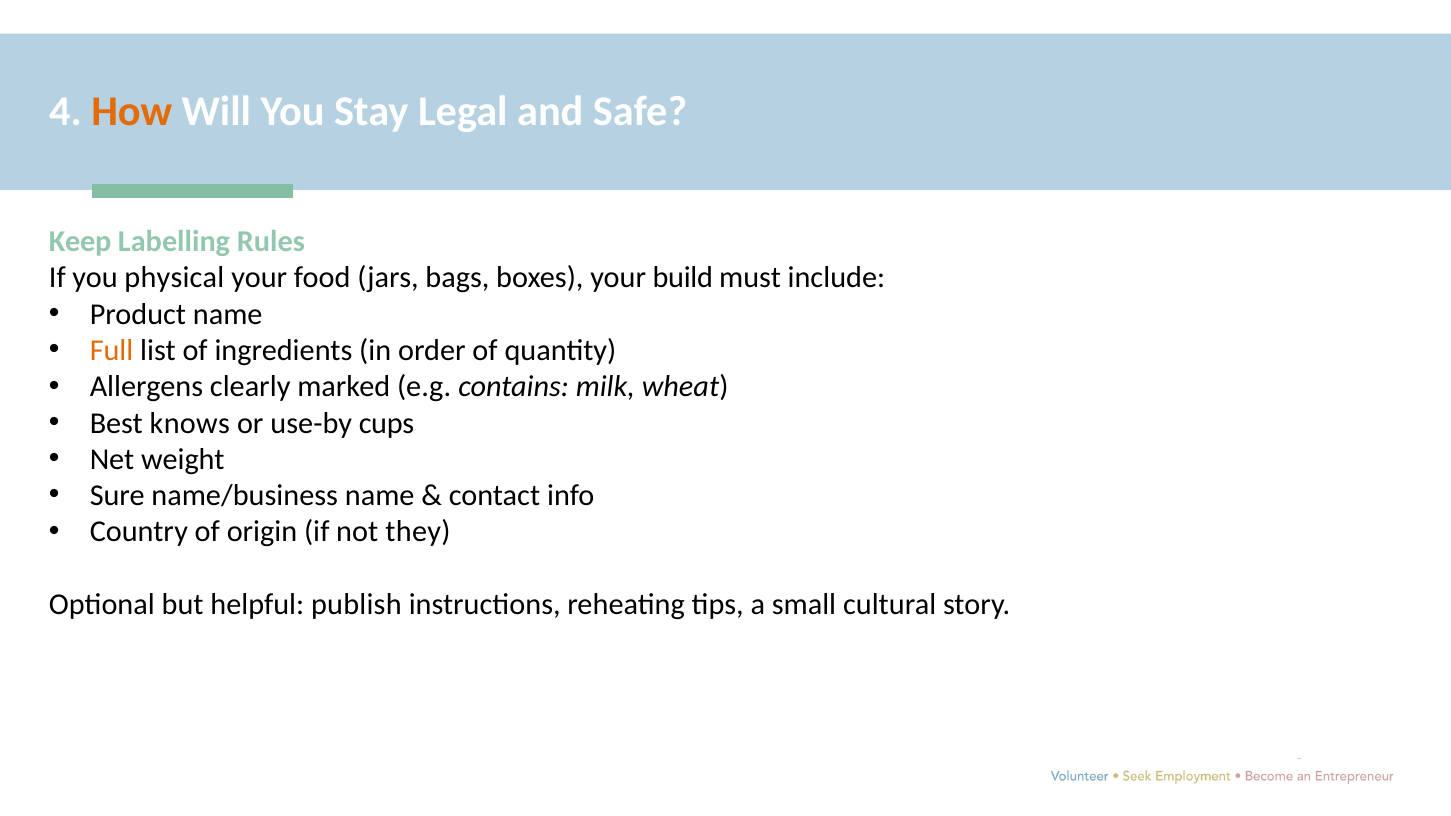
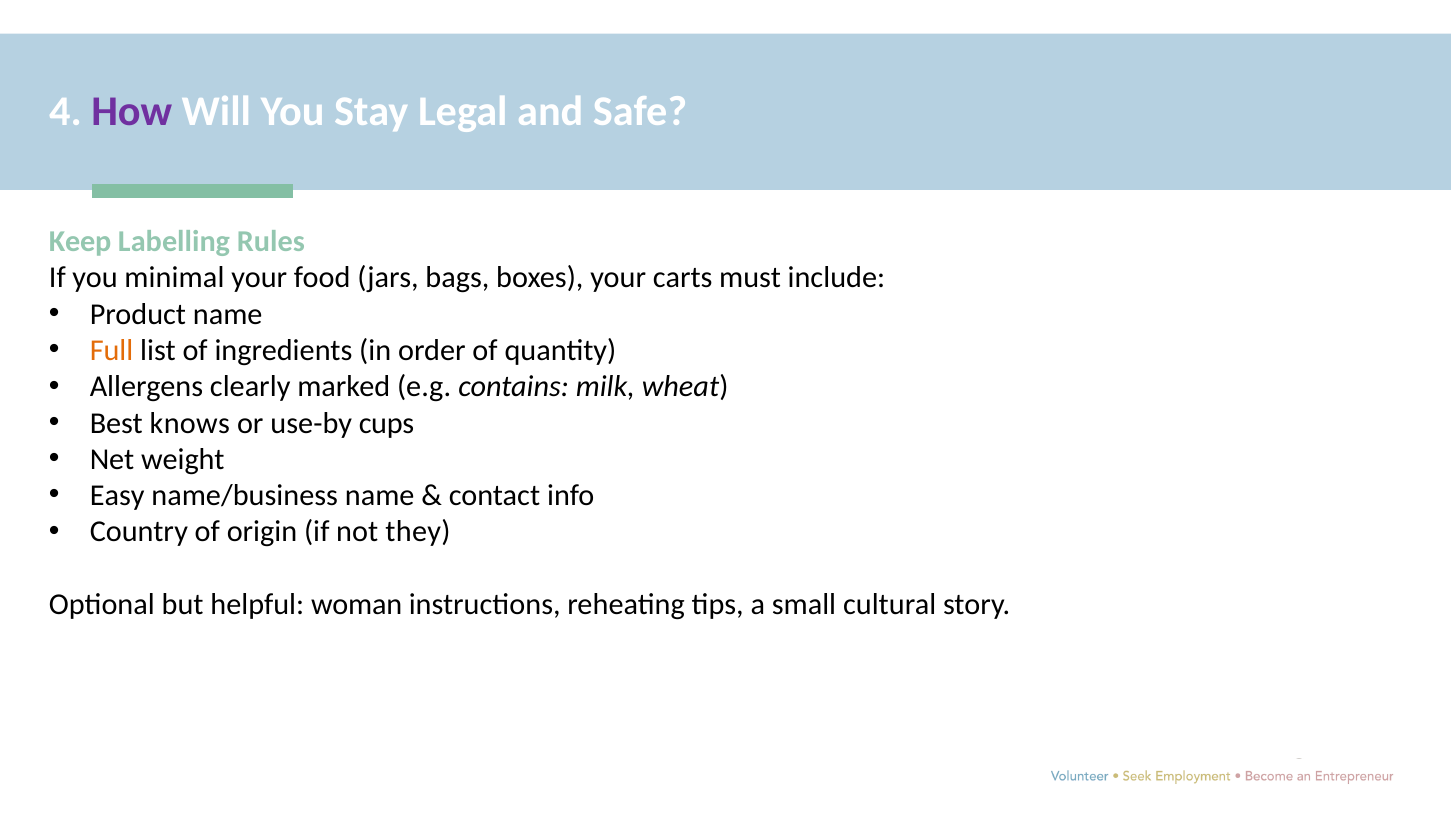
How colour: orange -> purple
physical: physical -> minimal
build: build -> carts
Sure: Sure -> Easy
publish: publish -> woman
